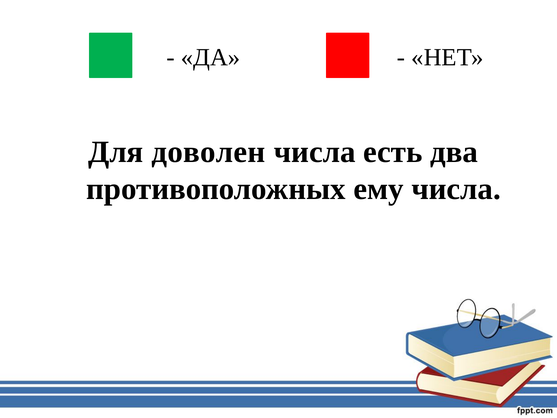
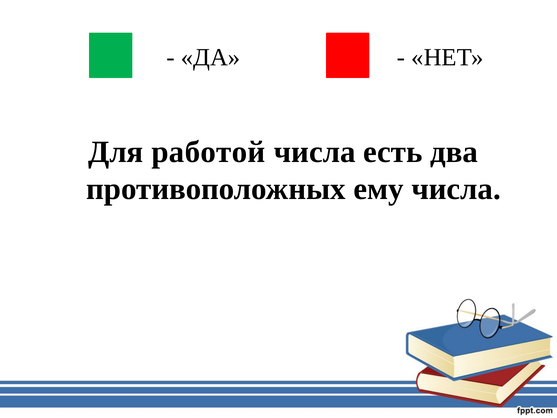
доволен: доволен -> работой
